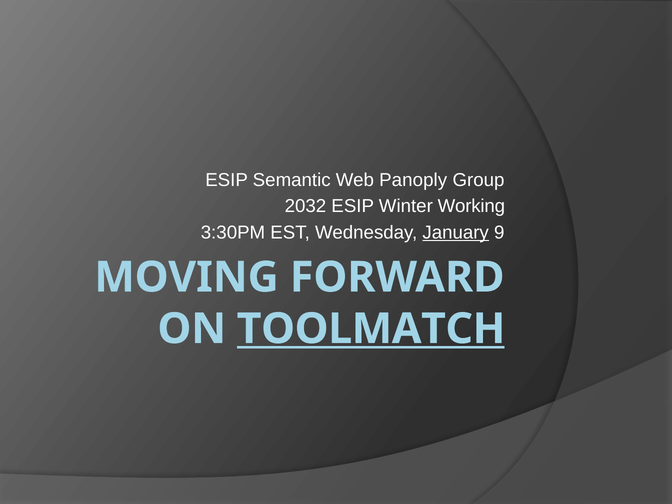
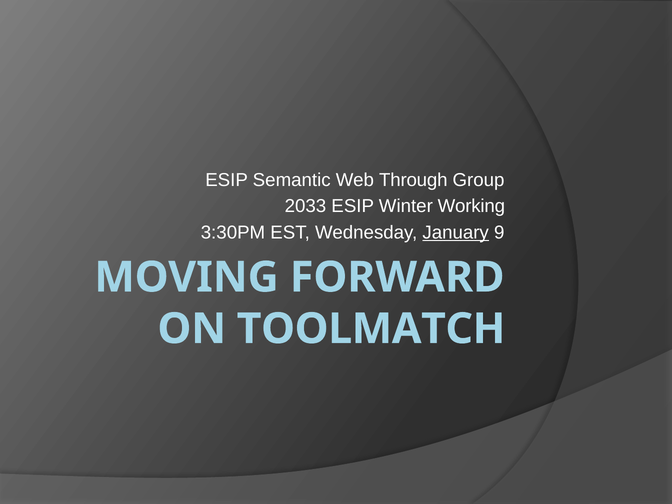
Panoply: Panoply -> Through
2032: 2032 -> 2033
TOOLMATCH underline: present -> none
